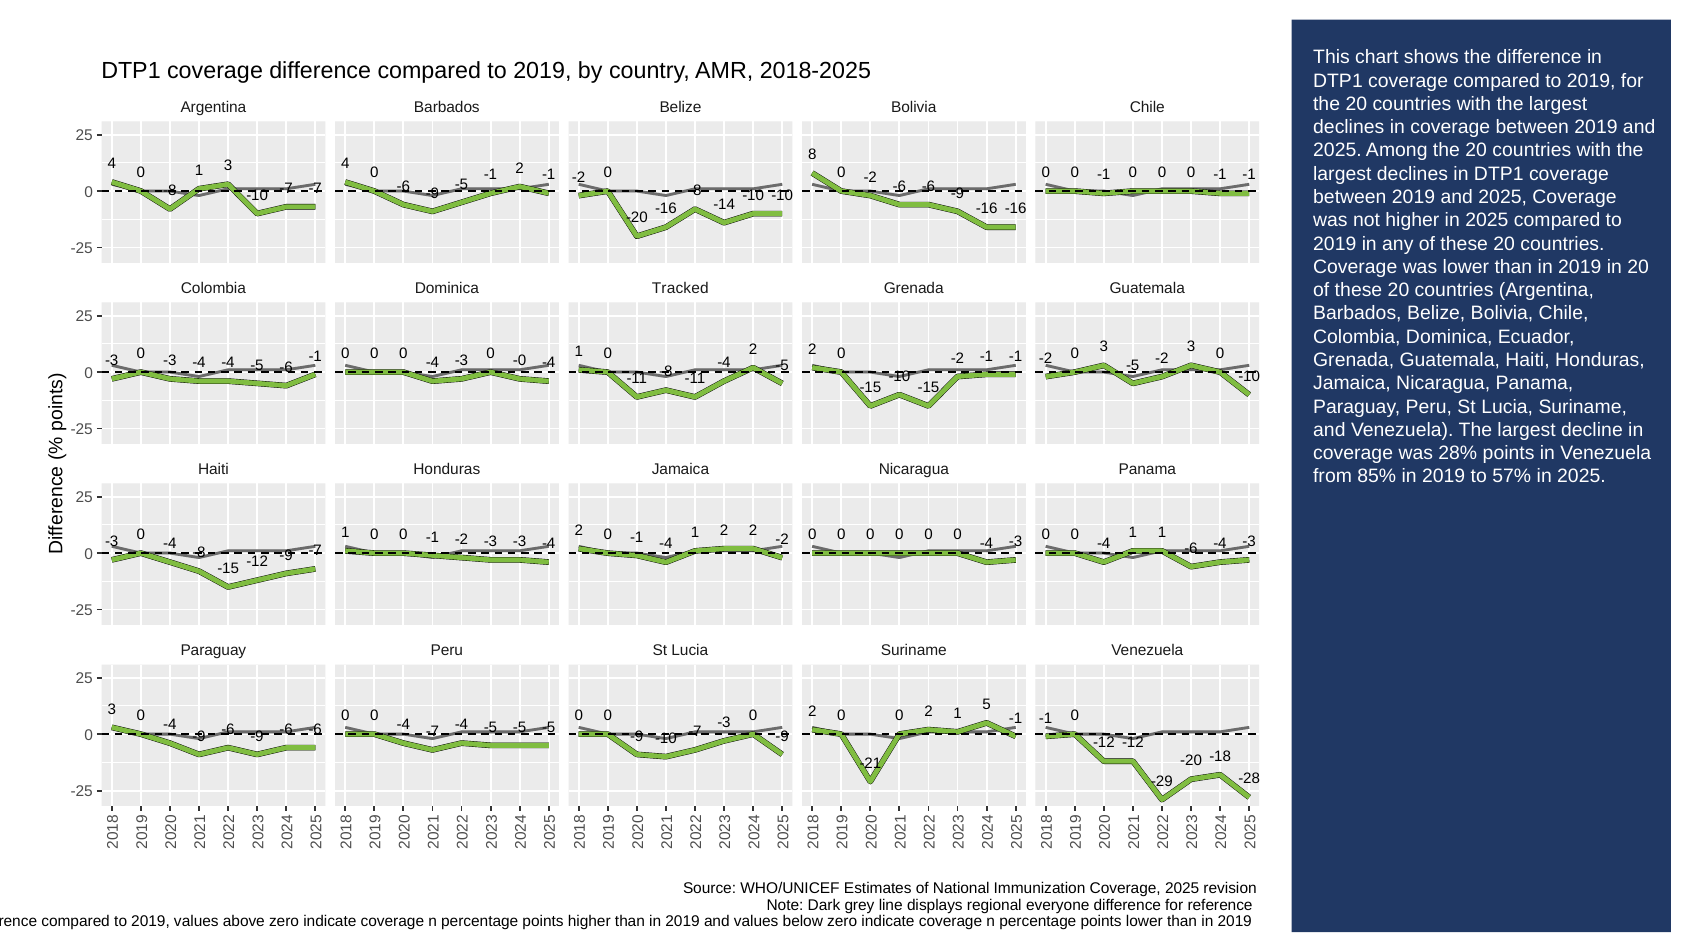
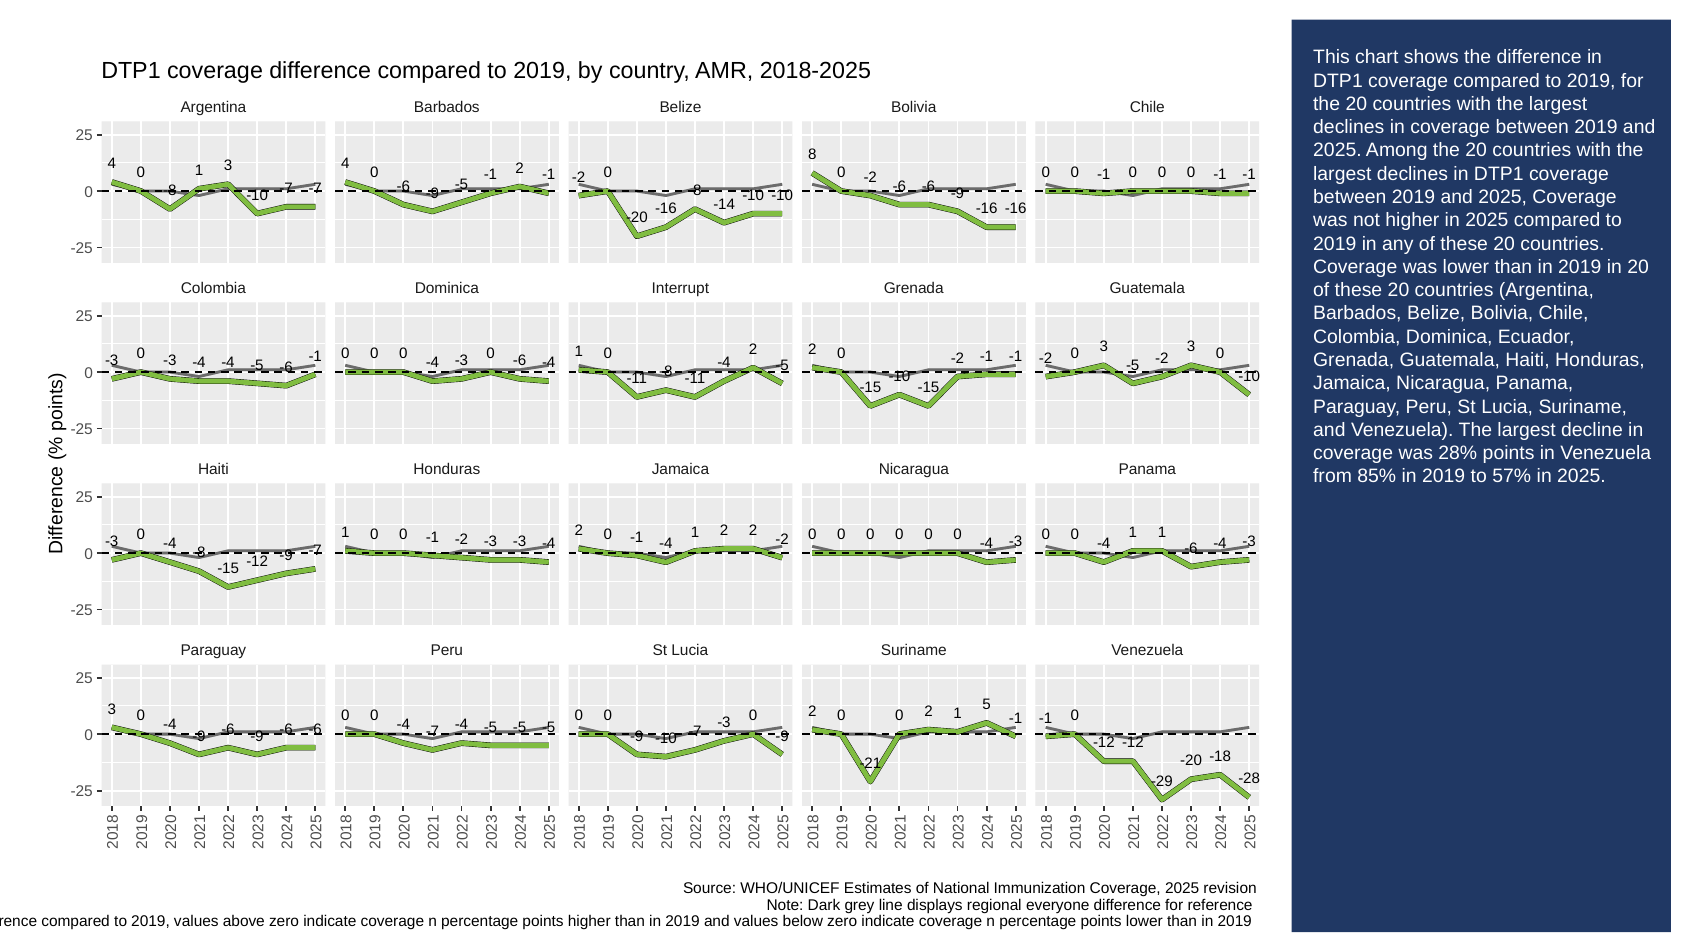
Tracked: Tracked -> Interrupt
-3 0 -0: -0 -> -6
